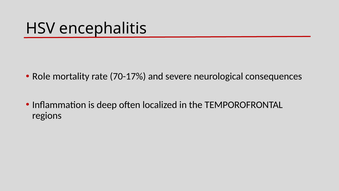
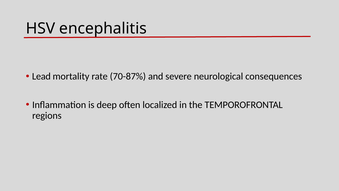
Role: Role -> Lead
70-17%: 70-17% -> 70-87%
